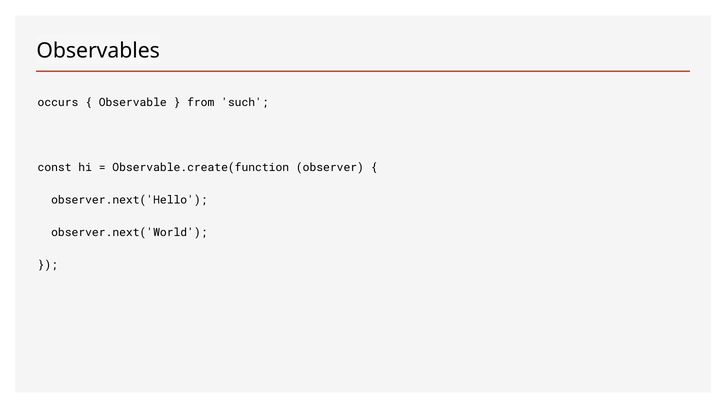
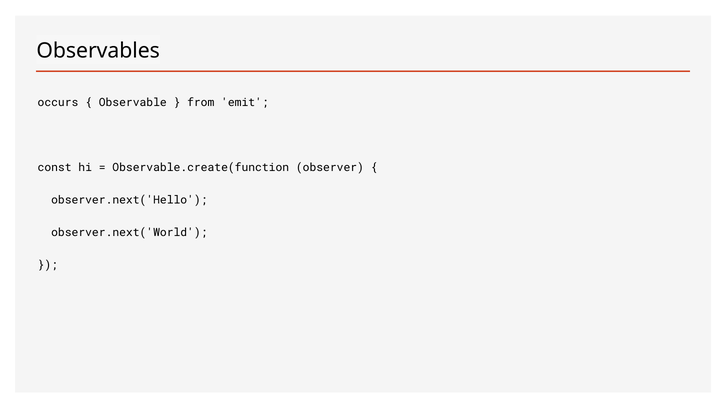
such: such -> emit
